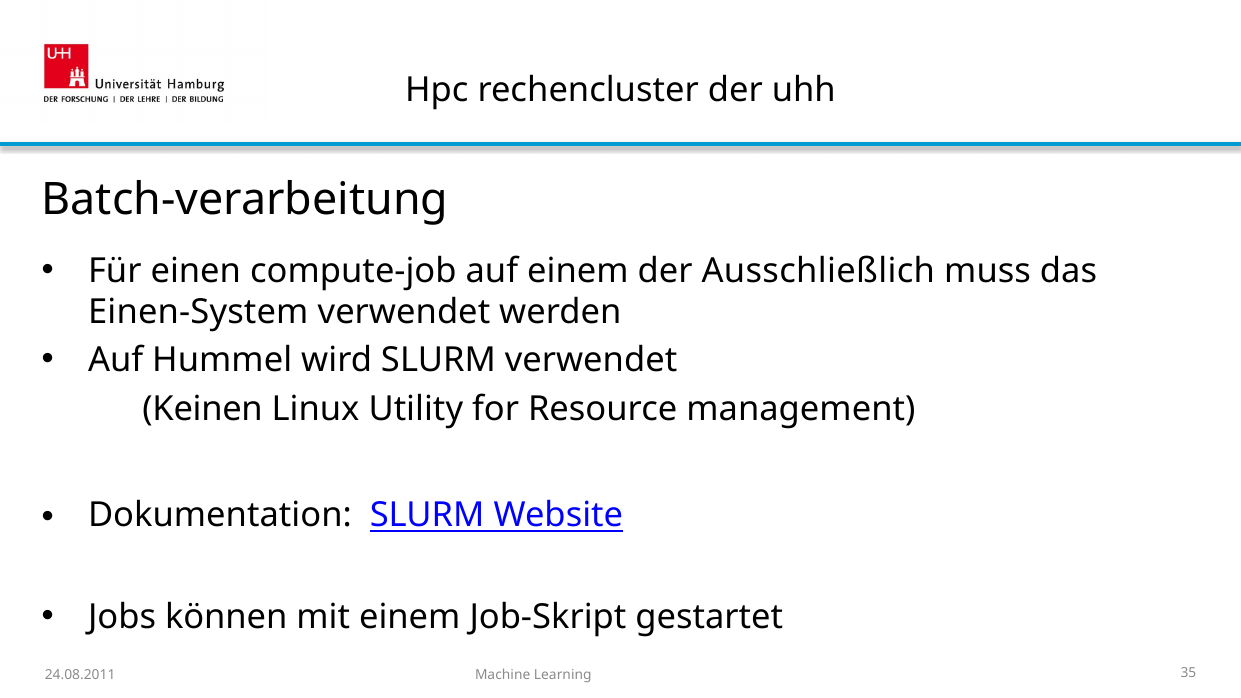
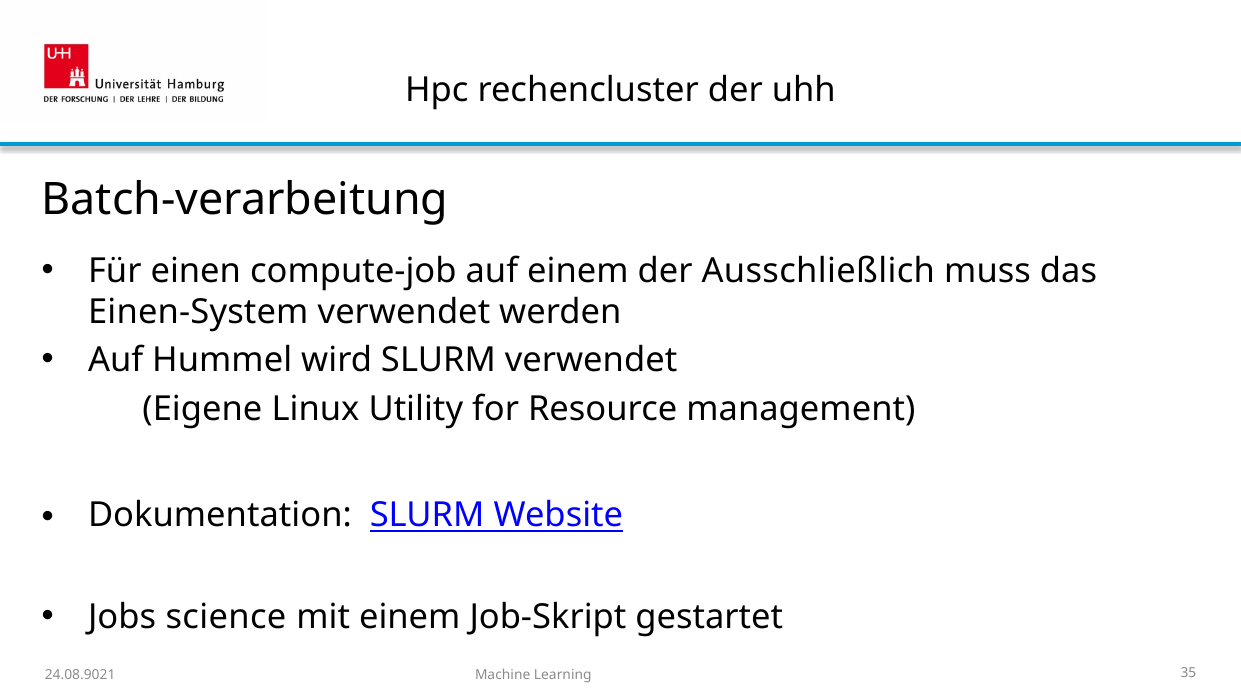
Keinen: Keinen -> Eigene
können: können -> science
24.08.2011: 24.08.2011 -> 24.08.9021
